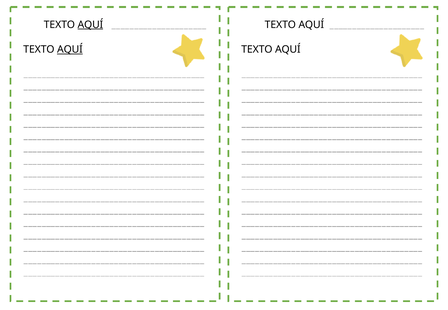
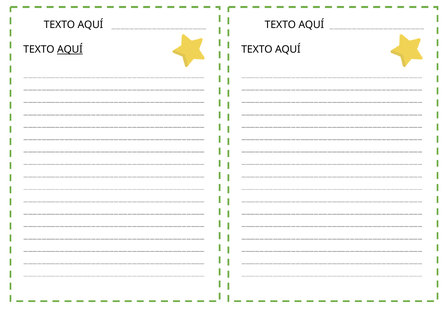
AQUÍ at (90, 25) underline: present -> none
